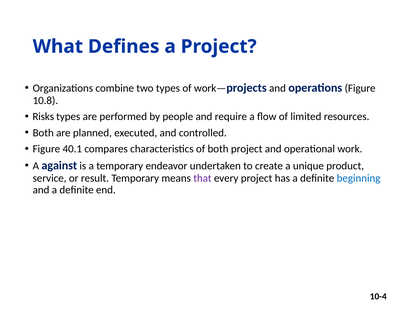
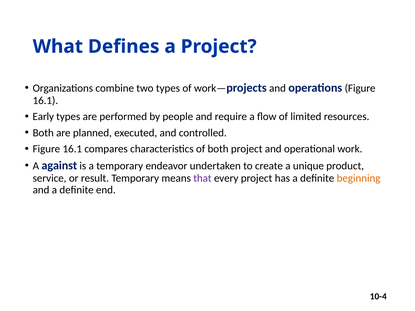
10.8 at (45, 101): 10.8 -> 16.1
Risks: Risks -> Early
40.1 at (72, 149): 40.1 -> 16.1
beginning colour: blue -> orange
